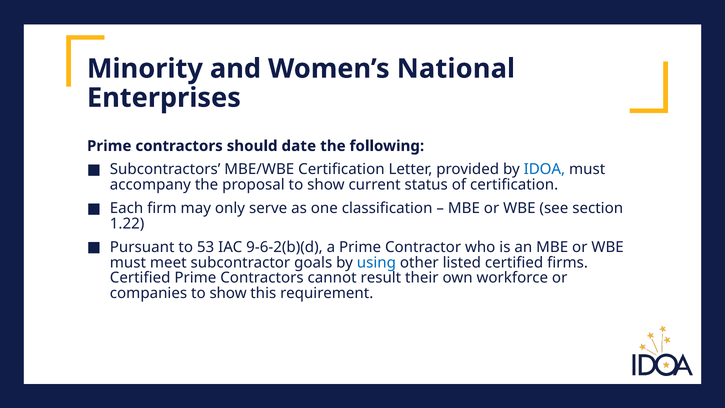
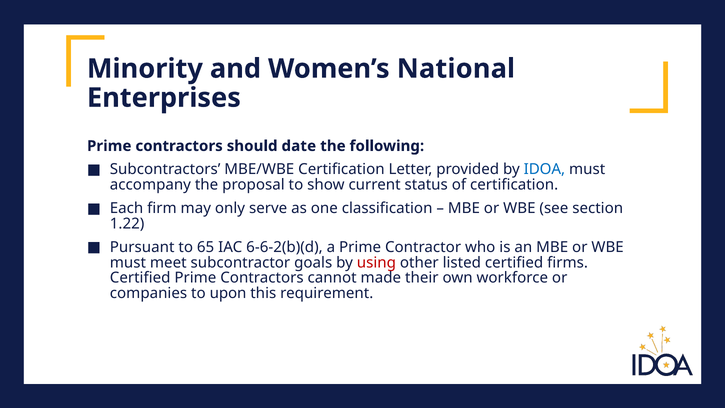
53: 53 -> 65
9-6-2(b)(d: 9-6-2(b)(d -> 6-6-2(b)(d
using colour: blue -> red
result: result -> made
companies to show: show -> upon
